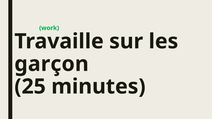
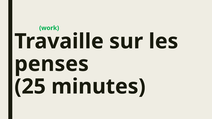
garçon: garçon -> penses
